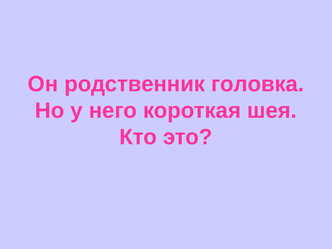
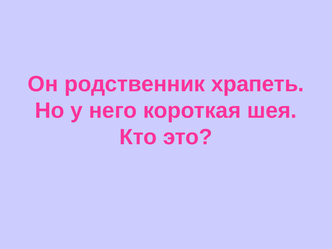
головка: головка -> храпеть
